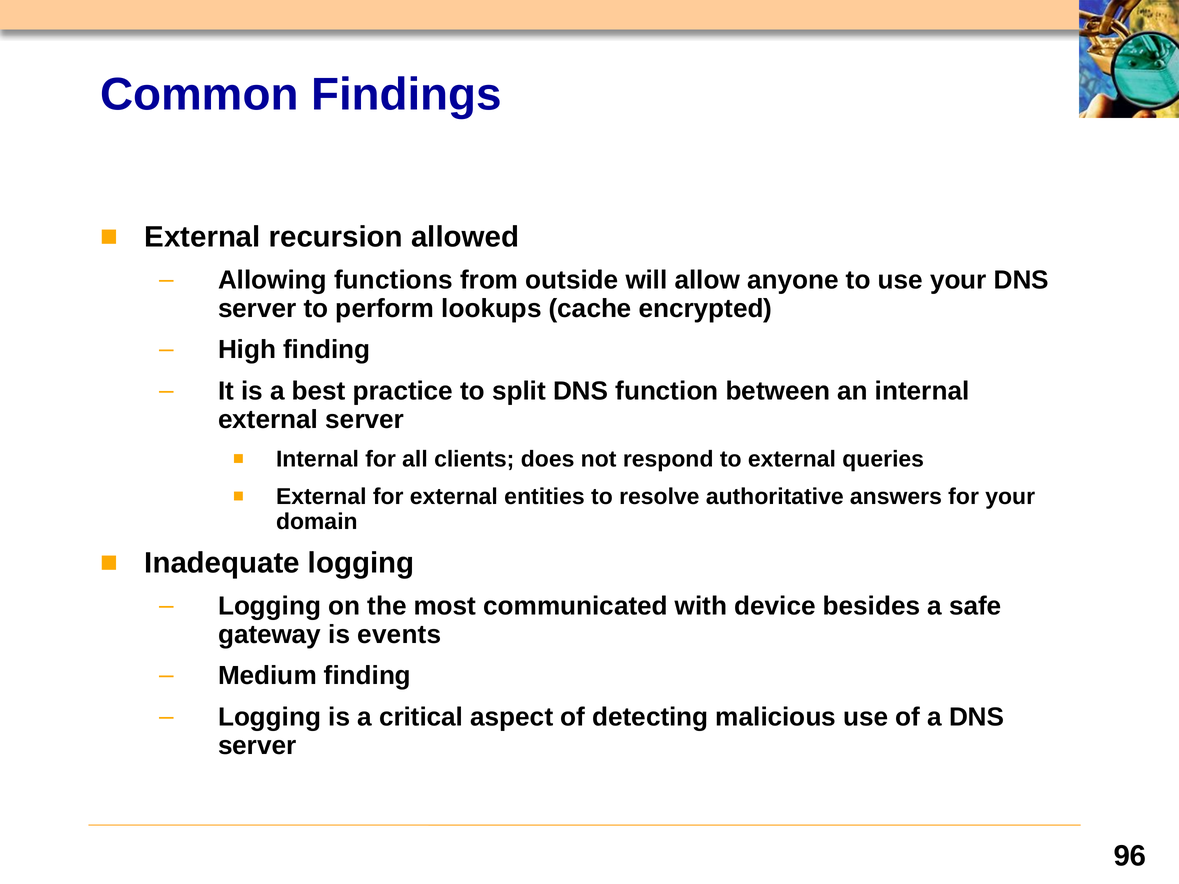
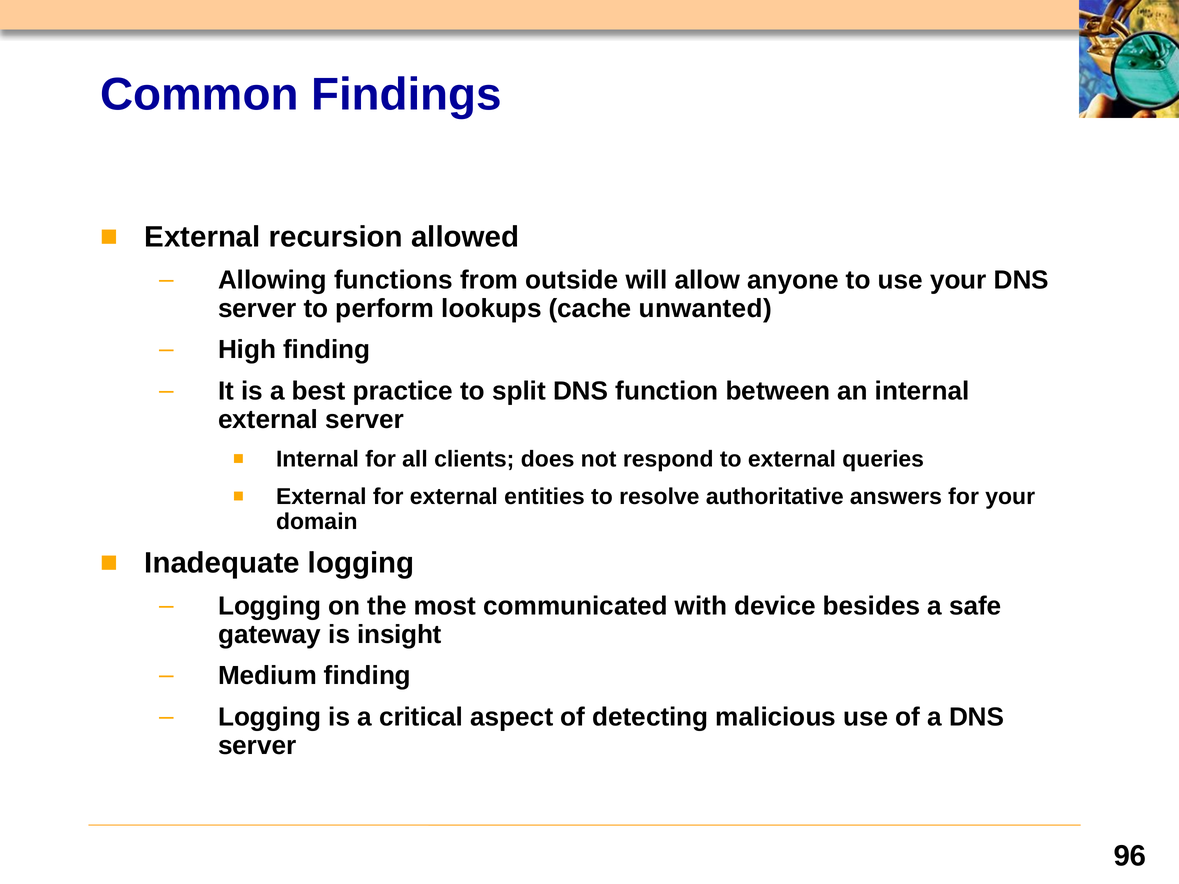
encrypted: encrypted -> unwanted
events: events -> insight
